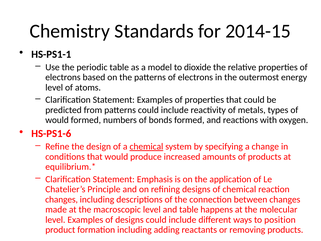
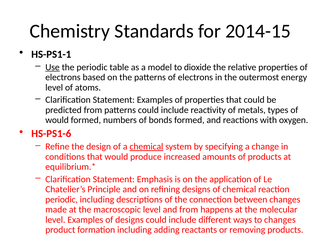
Use underline: none -> present
changes at (62, 199): changes -> periodic
and table: table -> from
to position: position -> changes
